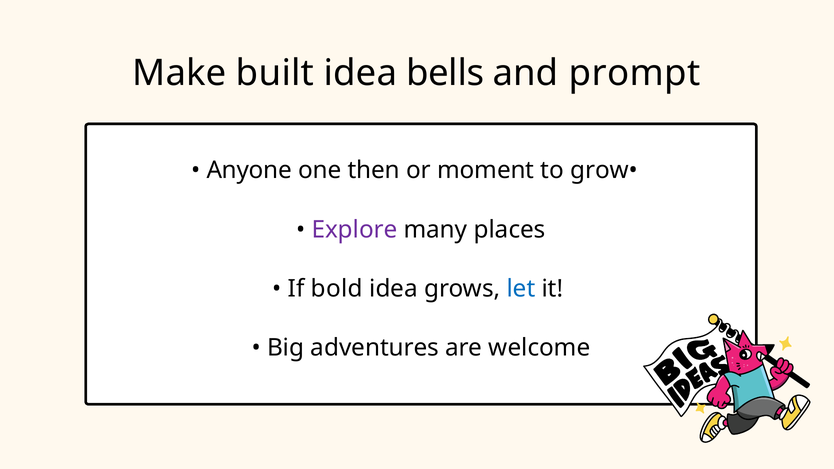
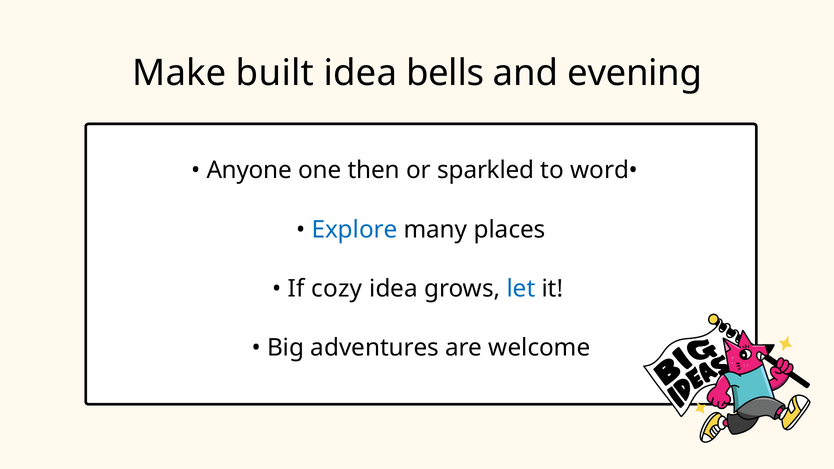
prompt: prompt -> evening
moment: moment -> sparkled
grow•: grow• -> word•
Explore colour: purple -> blue
bold: bold -> cozy
